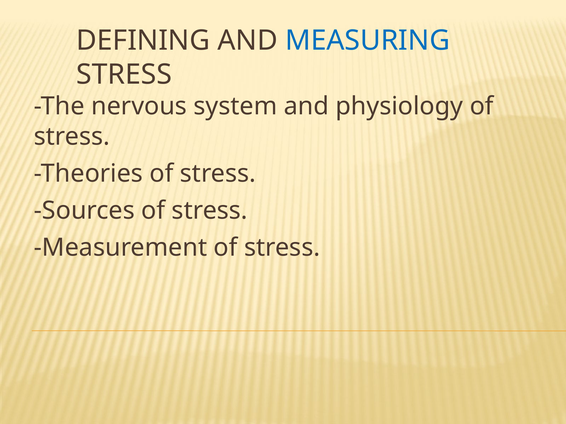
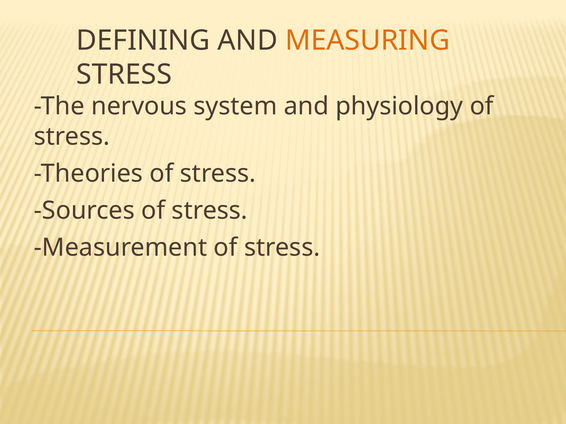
MEASURING colour: blue -> orange
